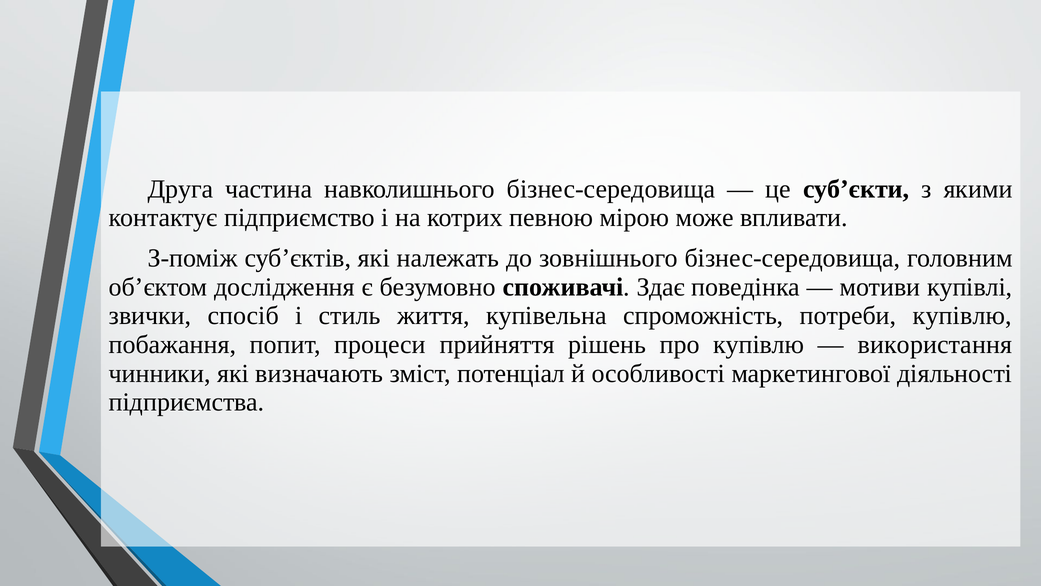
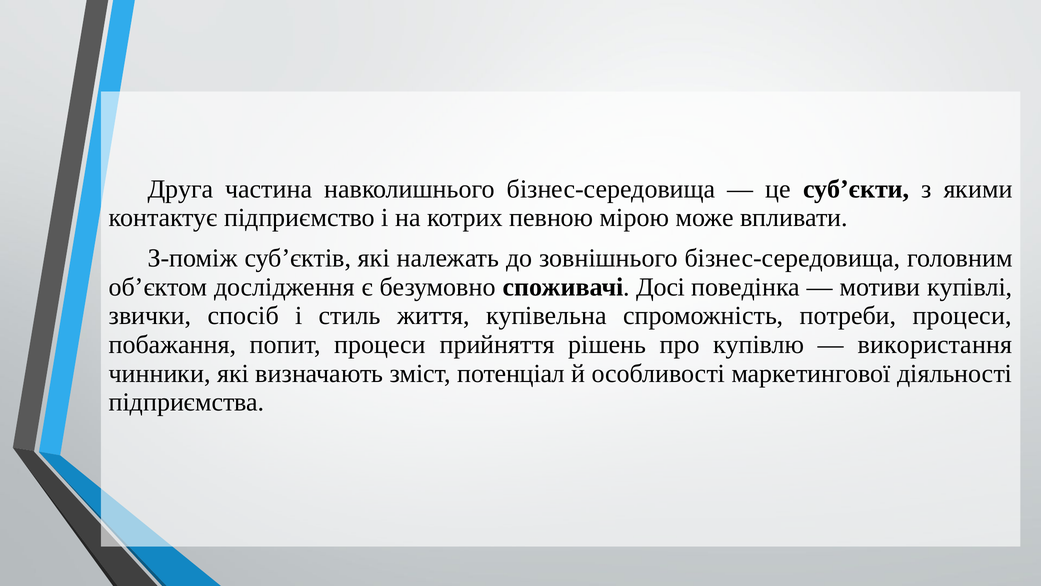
Здає: Здає -> Досі
потреби купівлю: купівлю -> процеси
